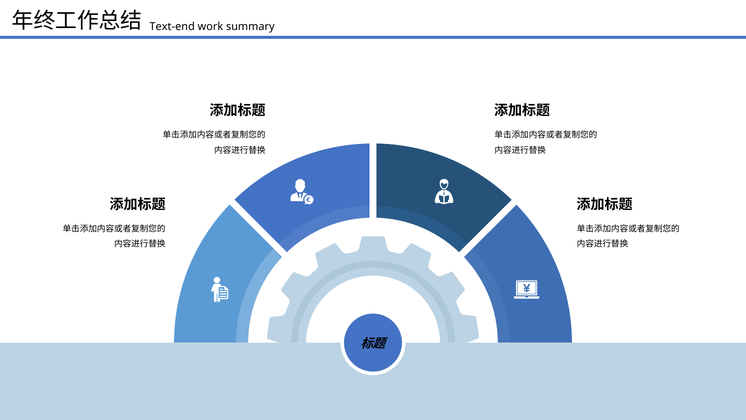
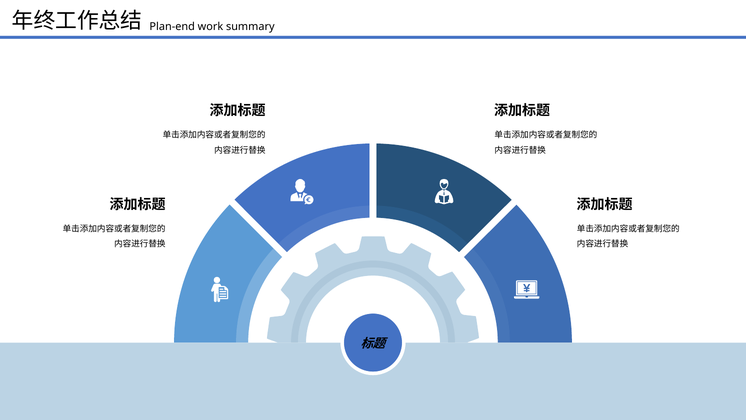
Text-end: Text-end -> Plan-end
